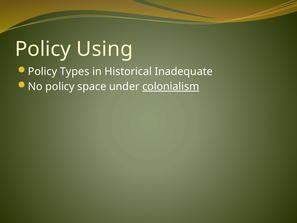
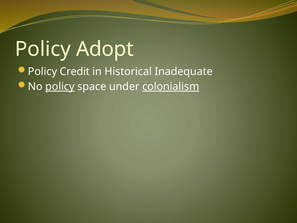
Using: Using -> Adopt
Types: Types -> Credit
policy at (60, 87) underline: none -> present
